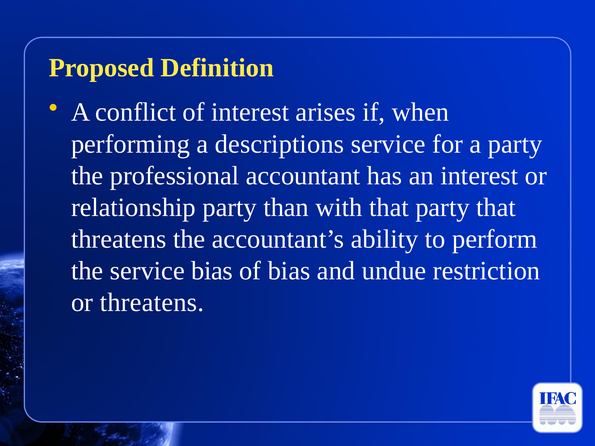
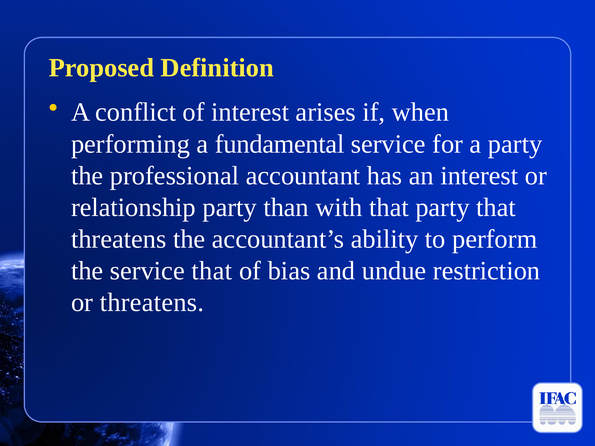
descriptions: descriptions -> fundamental
service bias: bias -> that
